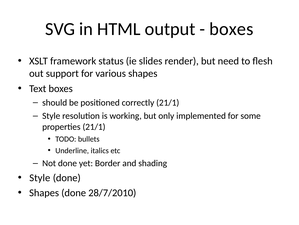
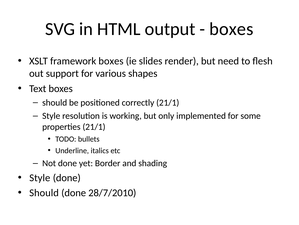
framework status: status -> boxes
Shapes at (44, 192): Shapes -> Should
